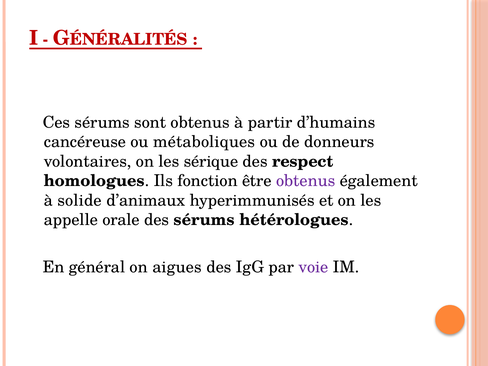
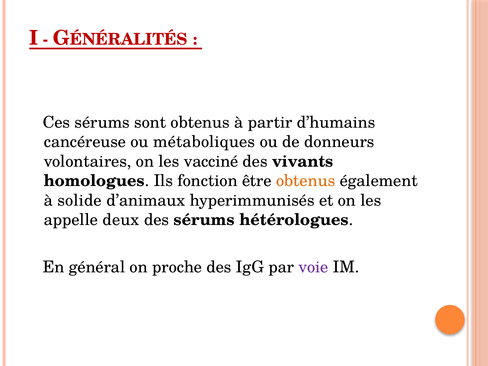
sérique: sérique -> vacciné
respect: respect -> vivants
obtenus at (306, 181) colour: purple -> orange
orale: orale -> deux
aigues: aigues -> proche
